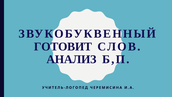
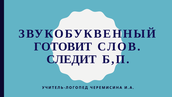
АНАЛИЗ: АНАЛИЗ -> СЛЕДИТ
